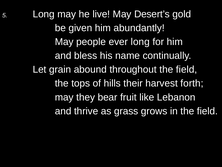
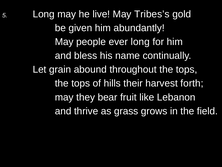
Desert’s: Desert’s -> Tribes’s
throughout the field: field -> tops
